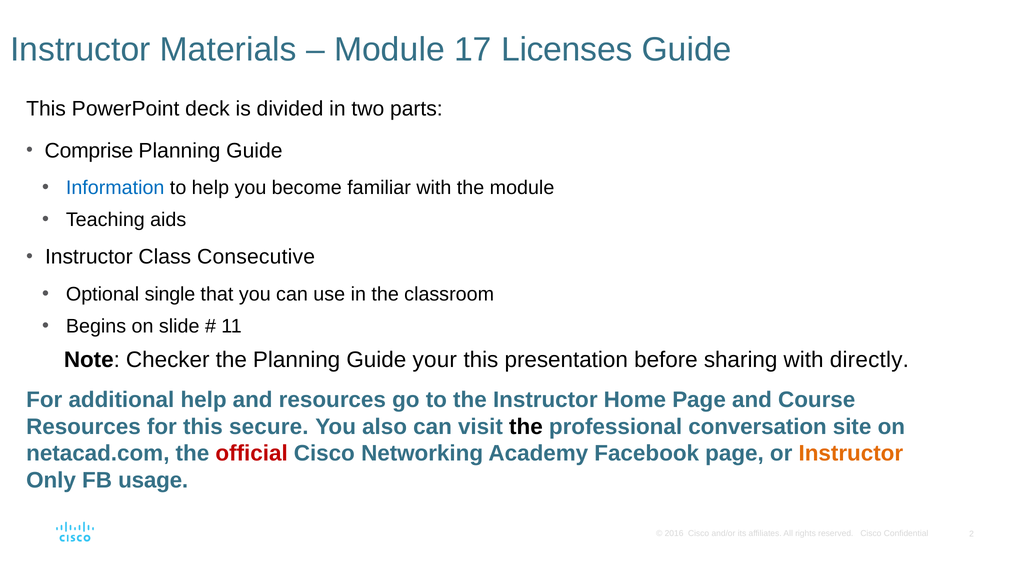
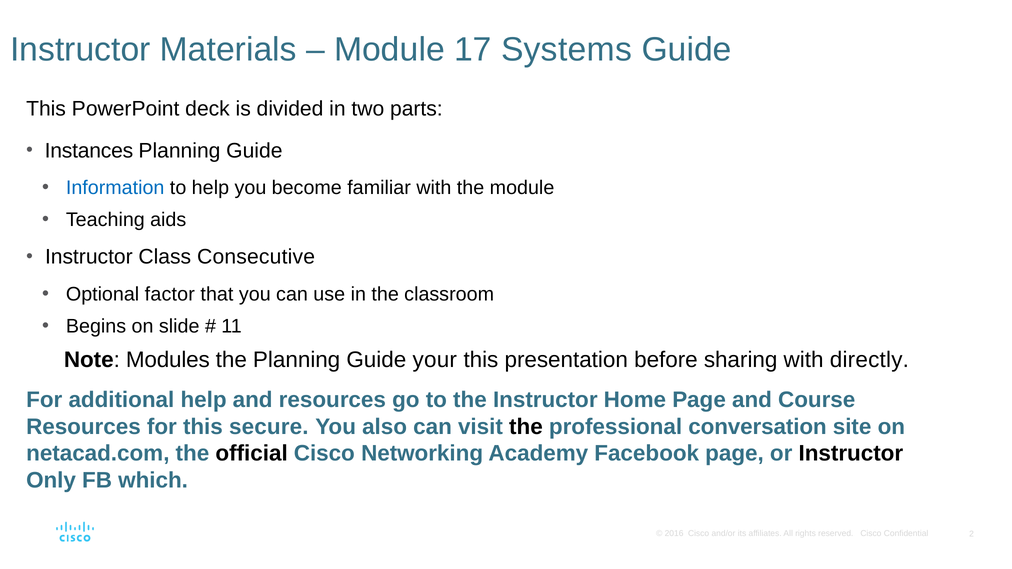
Licenses: Licenses -> Systems
Comprise: Comprise -> Instances
single: single -> factor
Checker: Checker -> Modules
official colour: red -> black
Instructor at (851, 454) colour: orange -> black
usage: usage -> which
